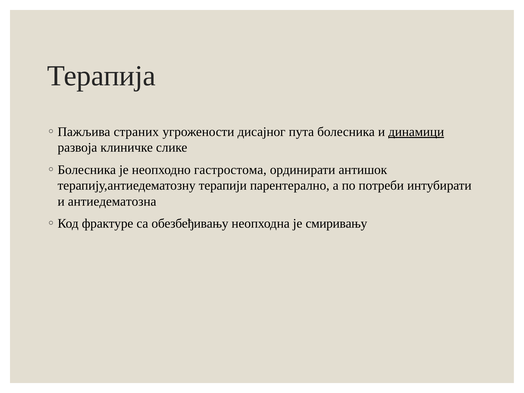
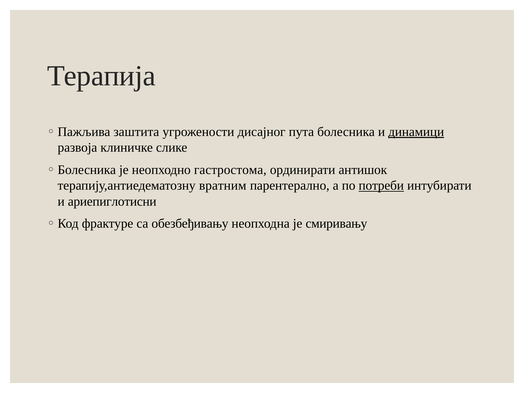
страних: страних -> заштита
терапији: терапији -> вратним
потреби underline: none -> present
антиедематозна: антиедематозна -> ариепиглотисни
